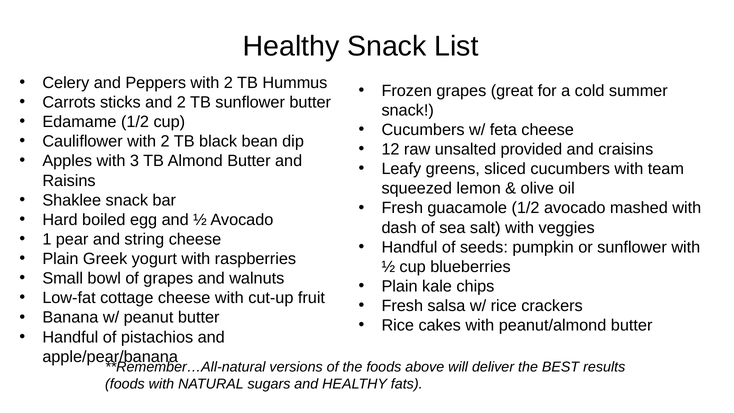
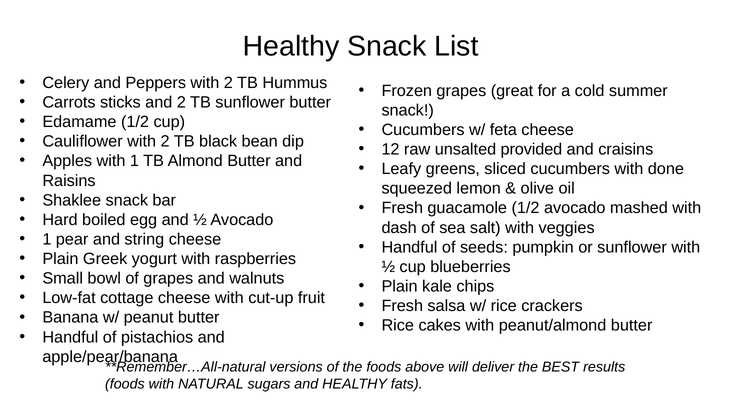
with 3: 3 -> 1
team: team -> done
